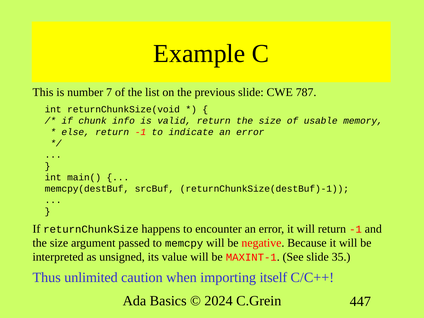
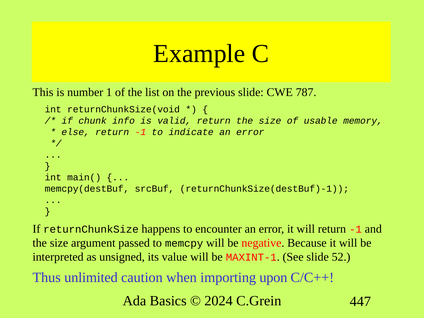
7: 7 -> 1
35: 35 -> 52
itself: itself -> upon
